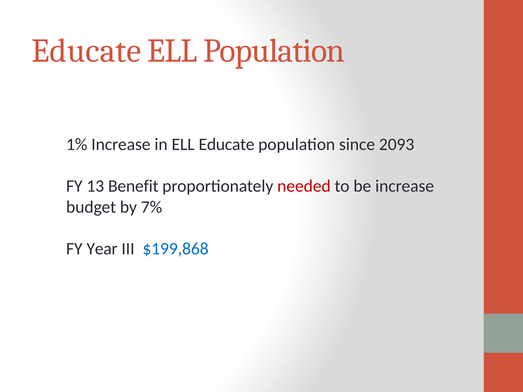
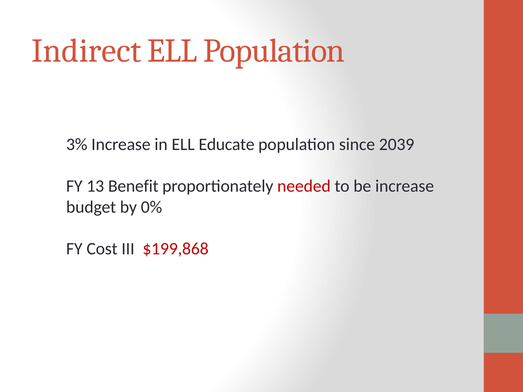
Educate at (86, 51): Educate -> Indirect
1%: 1% -> 3%
2093: 2093 -> 2039
7%: 7% -> 0%
Year: Year -> Cost
$199,868 colour: blue -> red
